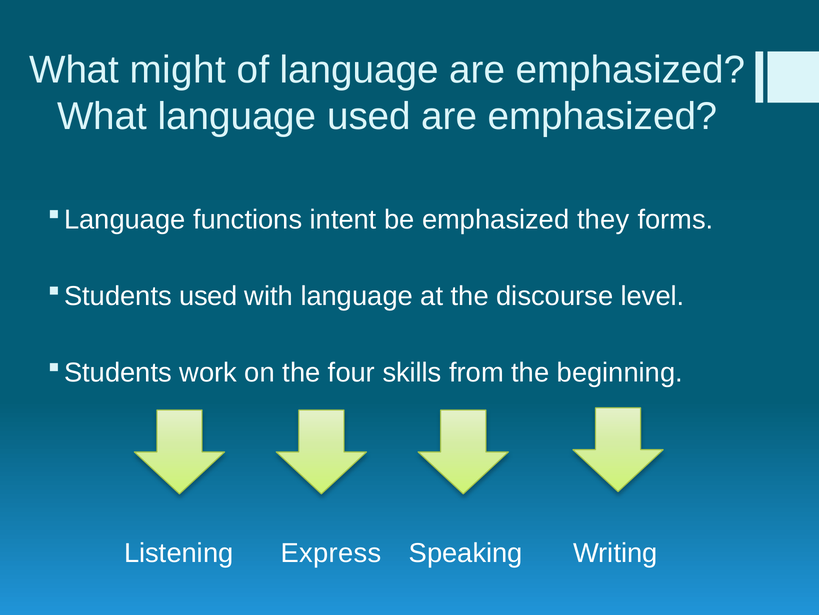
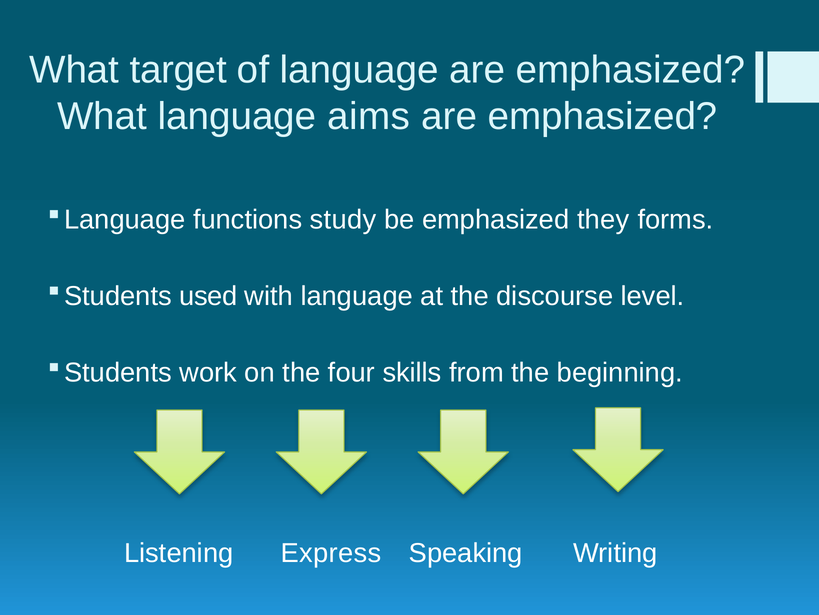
might: might -> target
language used: used -> aims
intent: intent -> study
